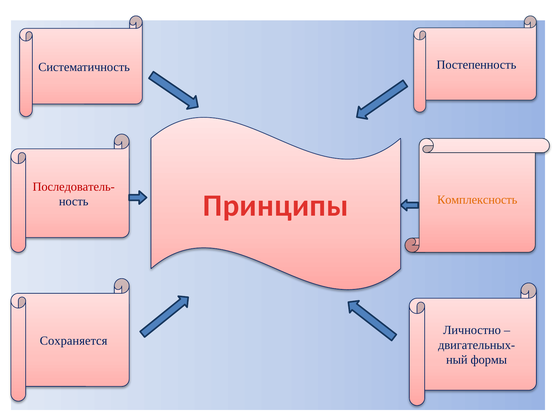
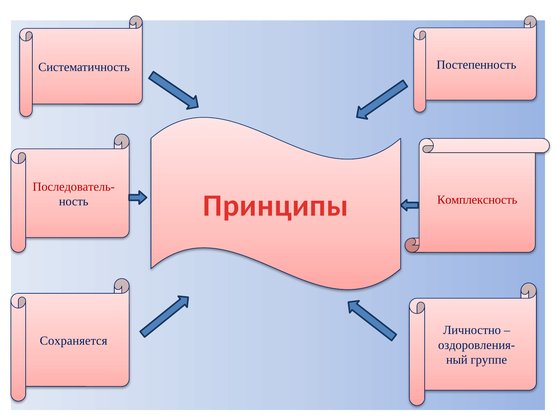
Комплексность colour: orange -> red
двигательных-: двигательных- -> оздоровления-
формы: формы -> группе
